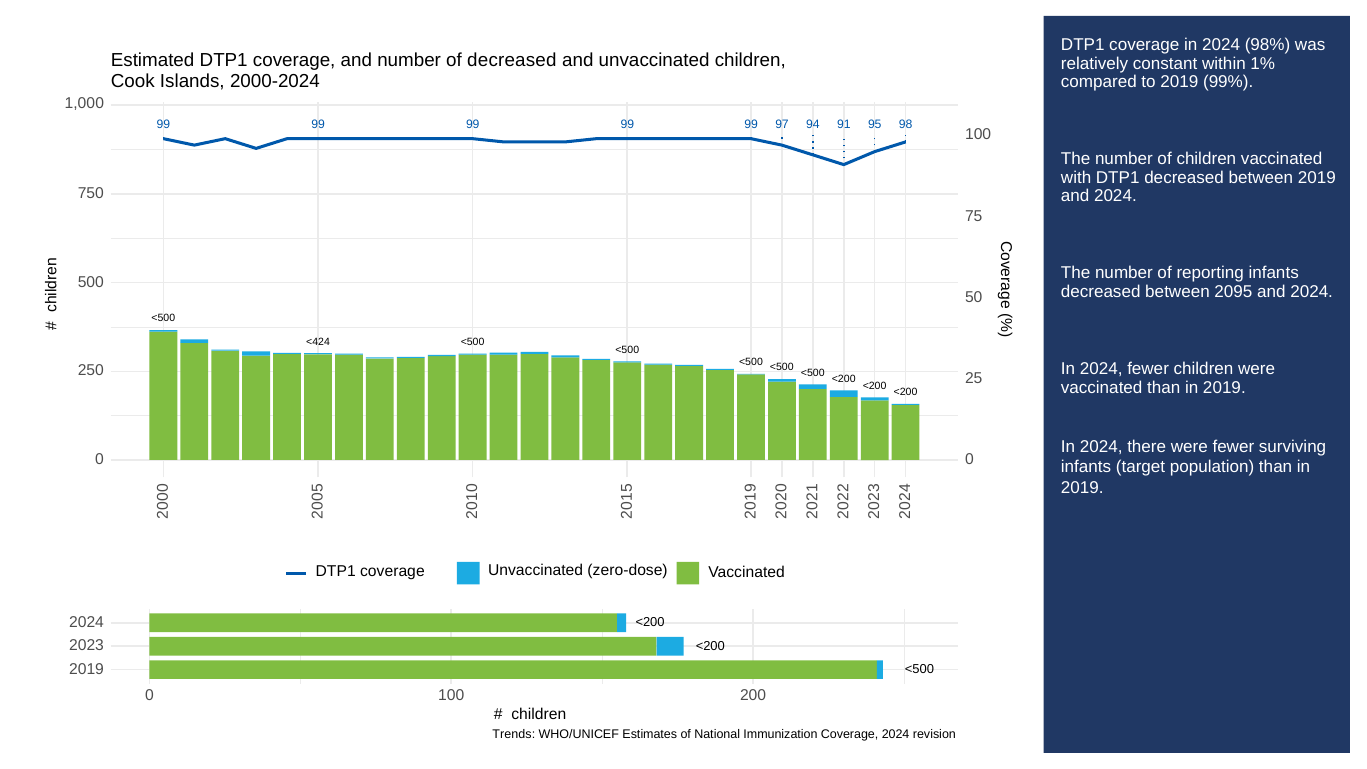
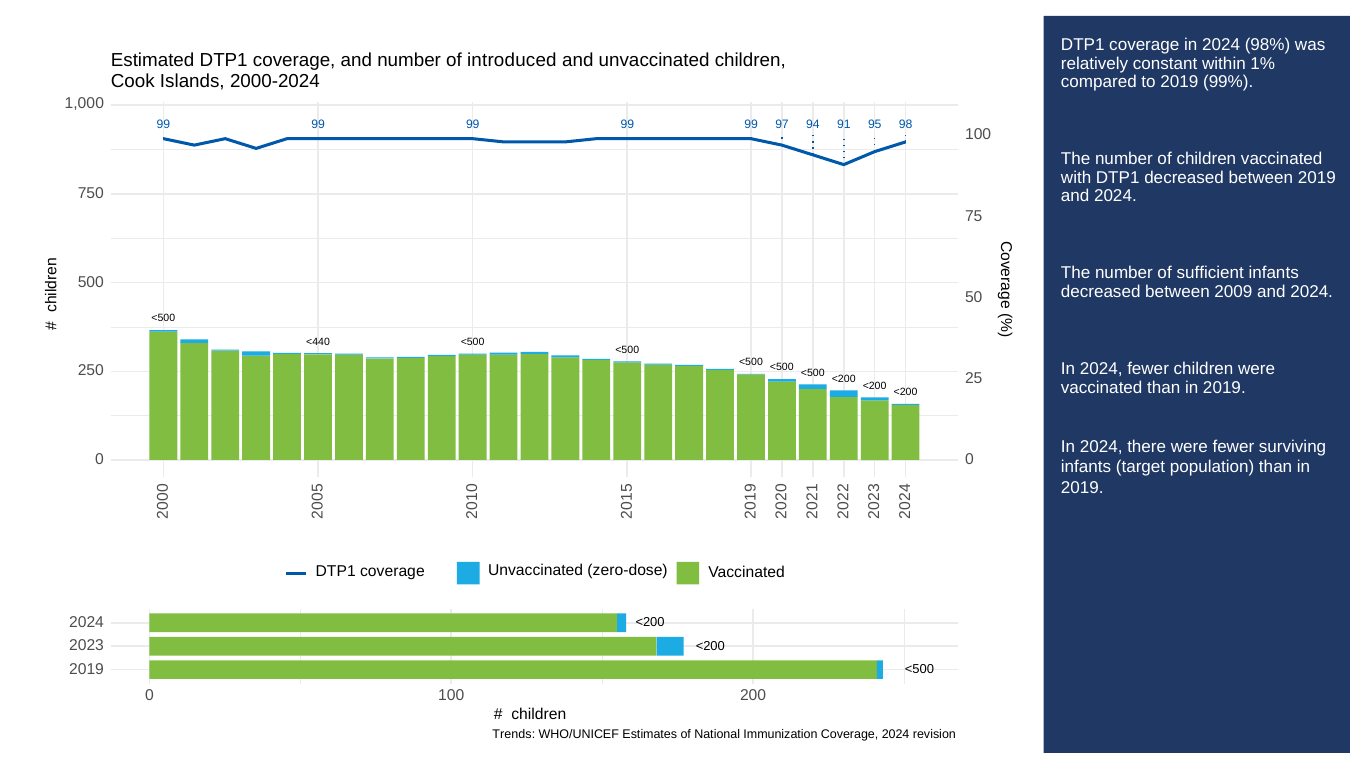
of decreased: decreased -> introduced
reporting: reporting -> sufficient
2095: 2095 -> 2009
<424: <424 -> <440
